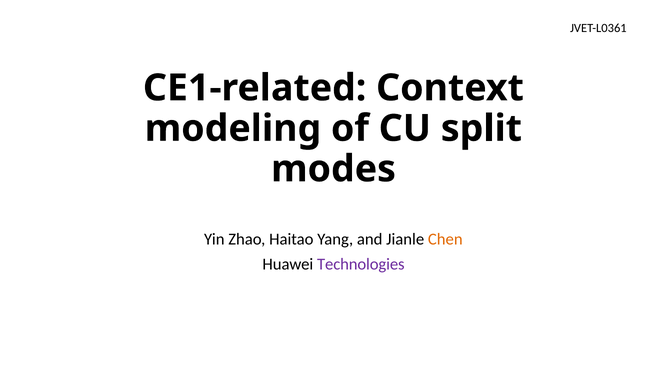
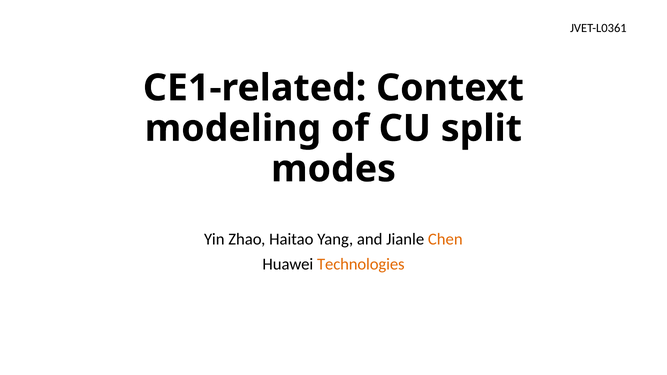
Technologies colour: purple -> orange
